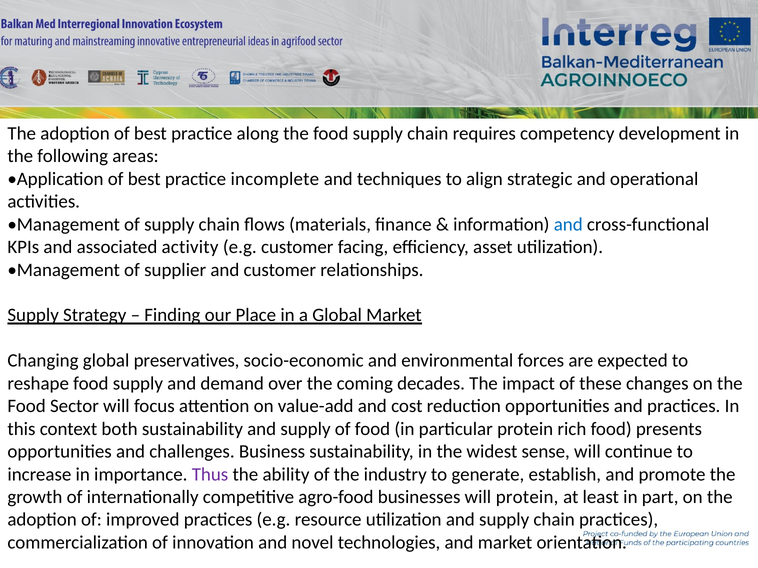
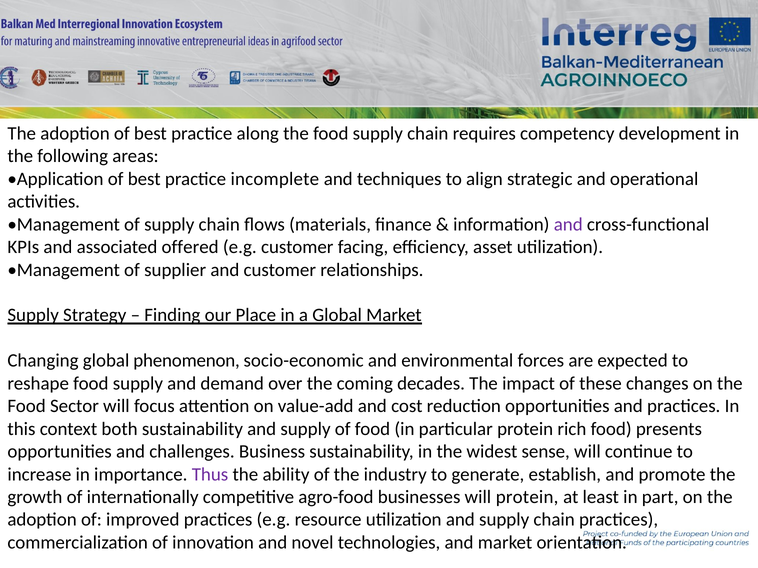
and at (568, 225) colour: blue -> purple
activity: activity -> offered
preservatives: preservatives -> phenomenon
